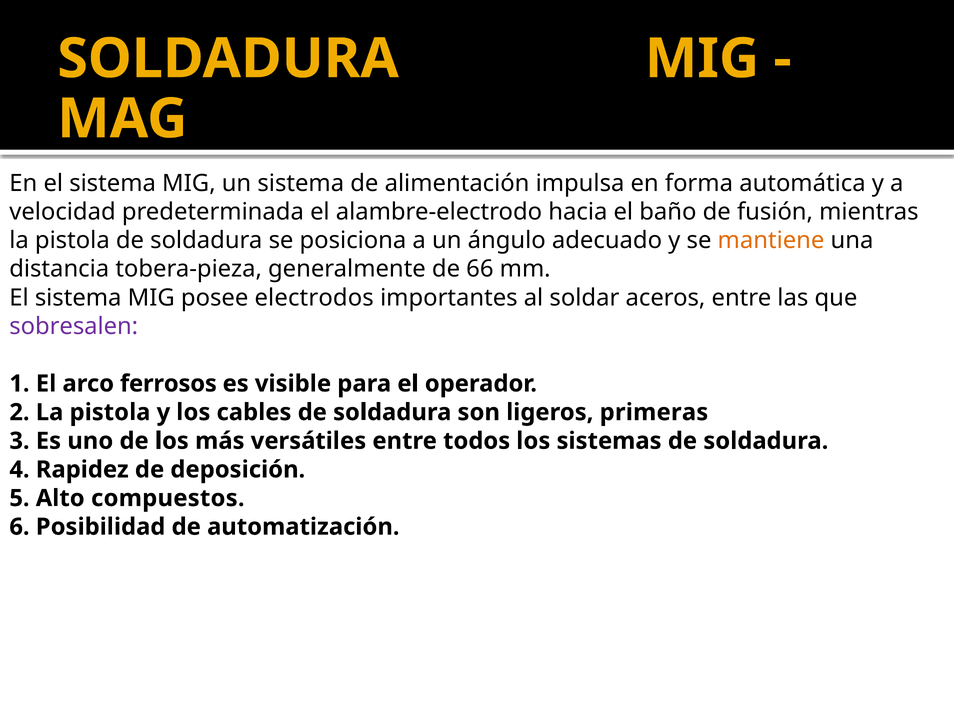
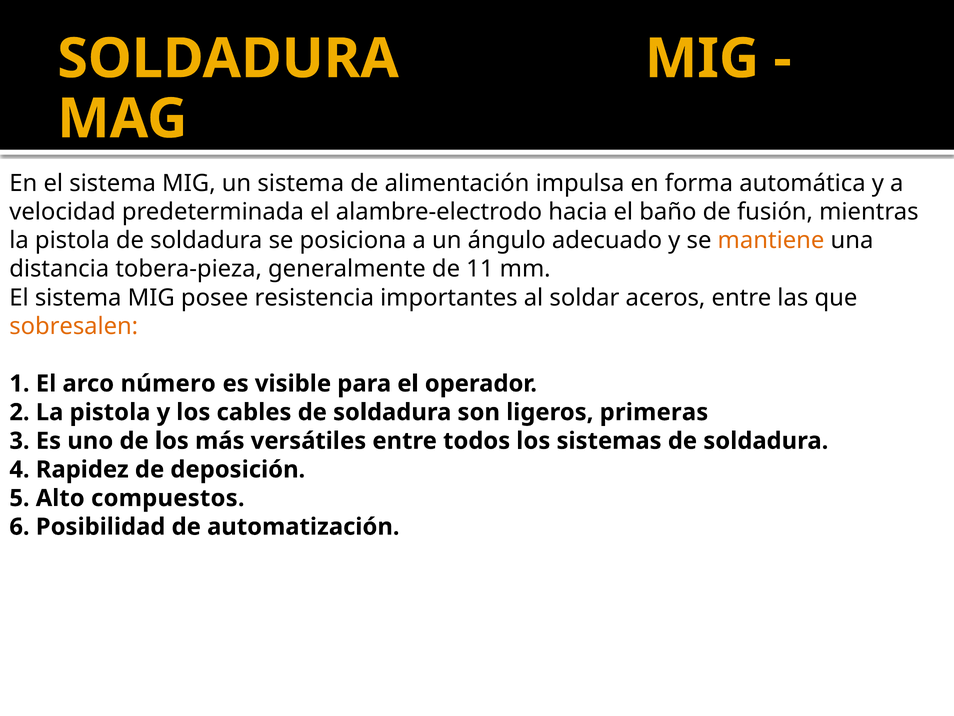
66: 66 -> 11
electrodos: electrodos -> resistencia
sobresalen colour: purple -> orange
ferrosos: ferrosos -> número
